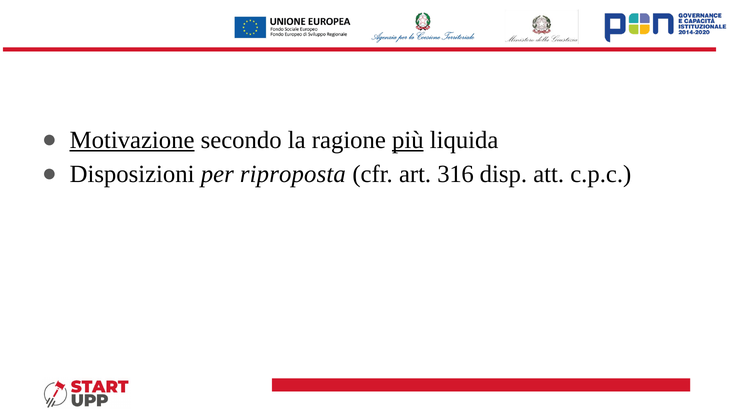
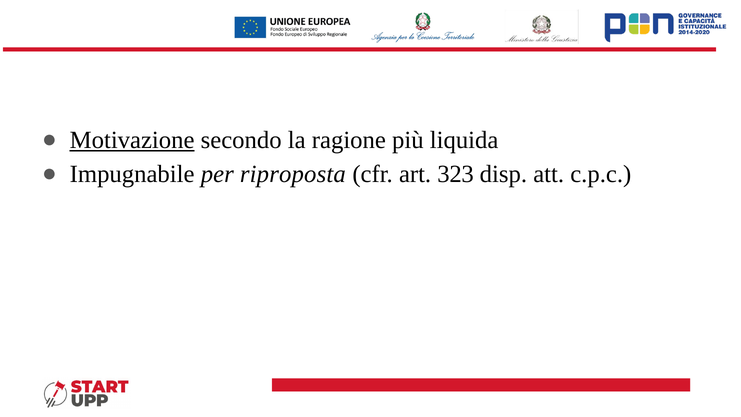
più underline: present -> none
Disposizioni: Disposizioni -> Impugnabile
316: 316 -> 323
